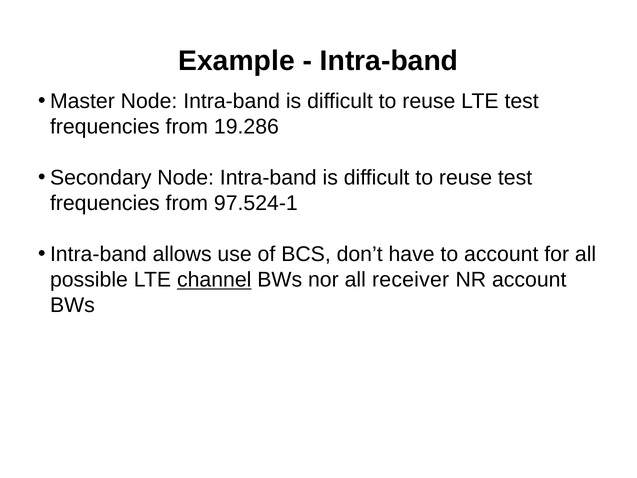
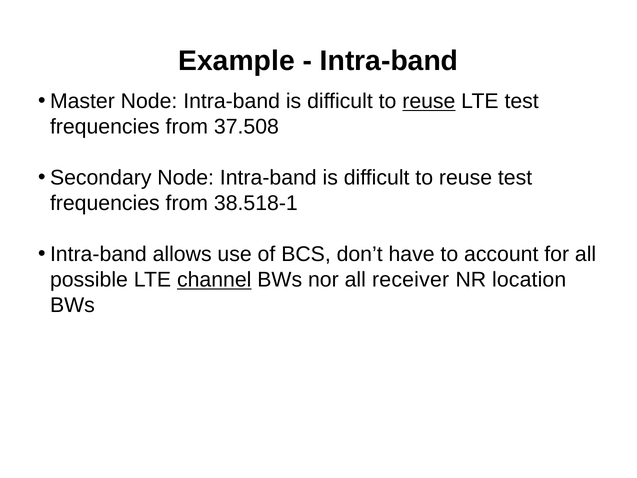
reuse at (429, 101) underline: none -> present
19.286: 19.286 -> 37.508
97.524-1: 97.524-1 -> 38.518-1
NR account: account -> location
